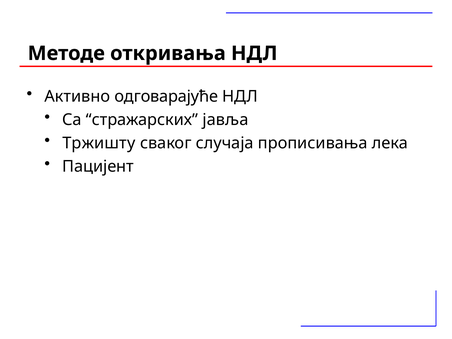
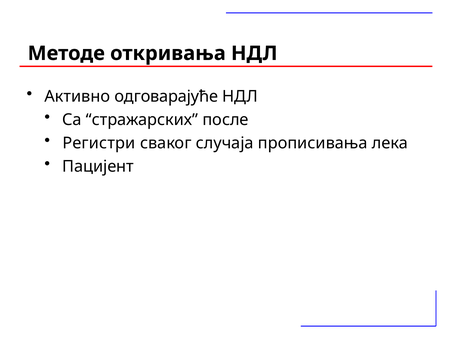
јавља: јавља -> после
Тржишту: Тржишту -> Регистри
